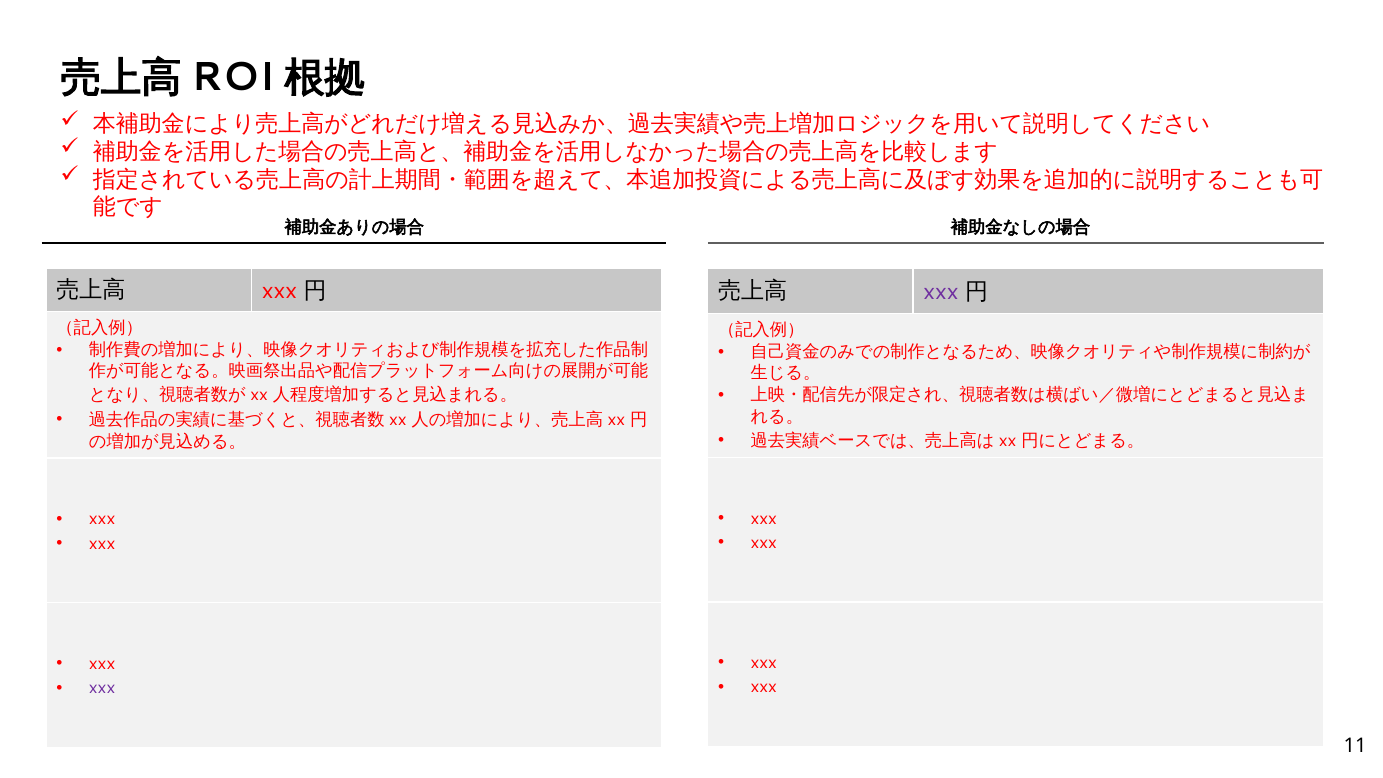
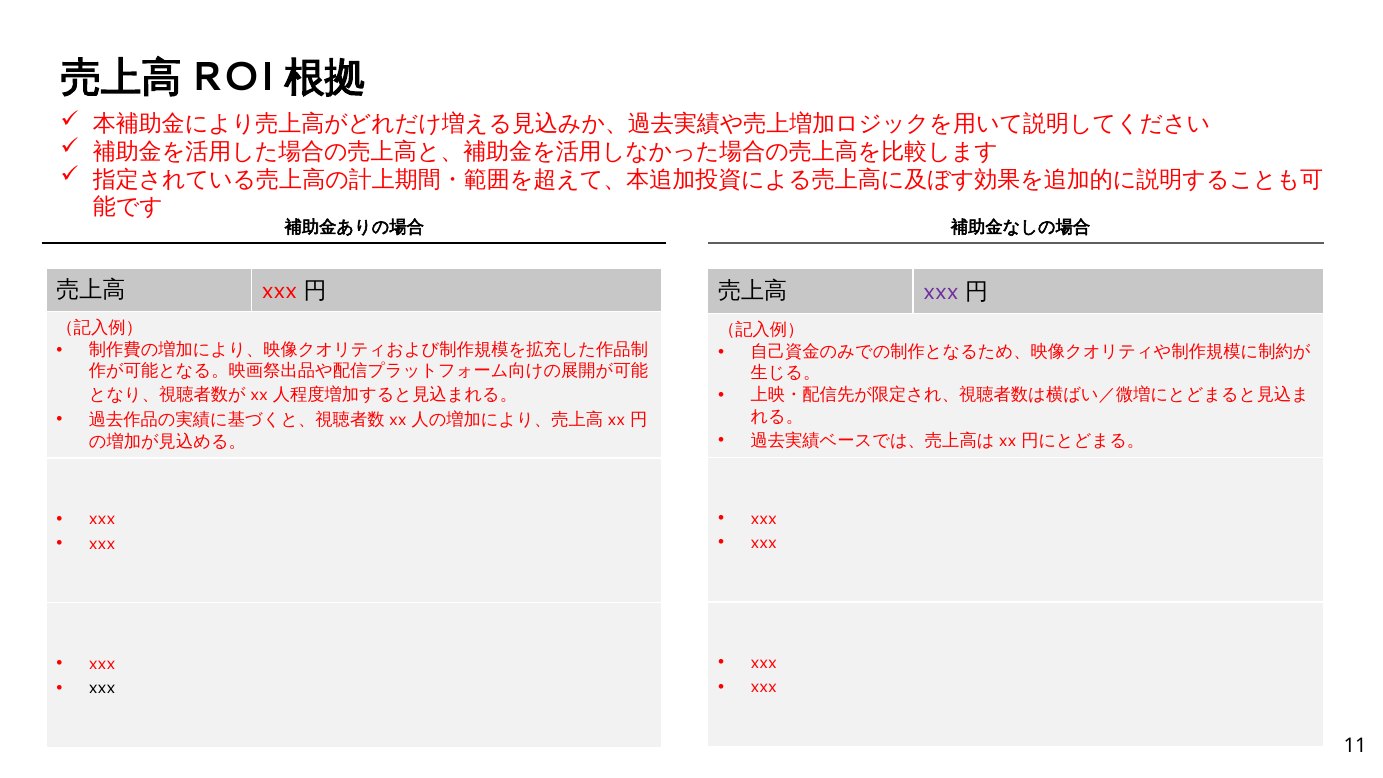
xxx at (102, 688) colour: purple -> black
